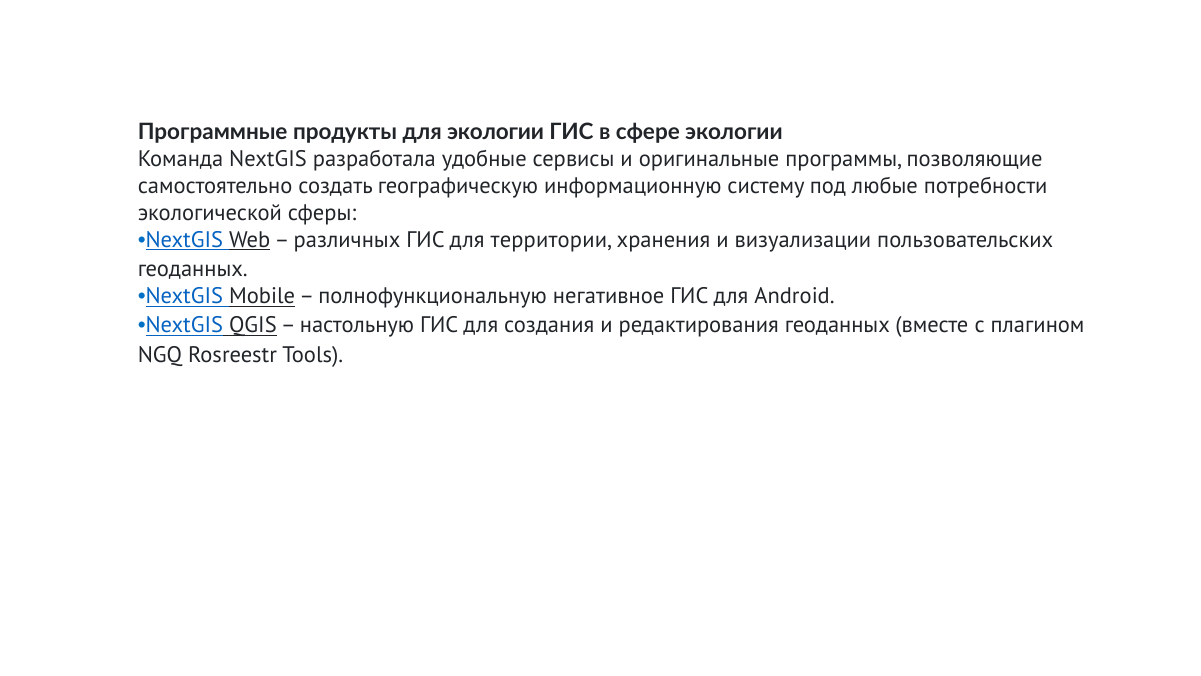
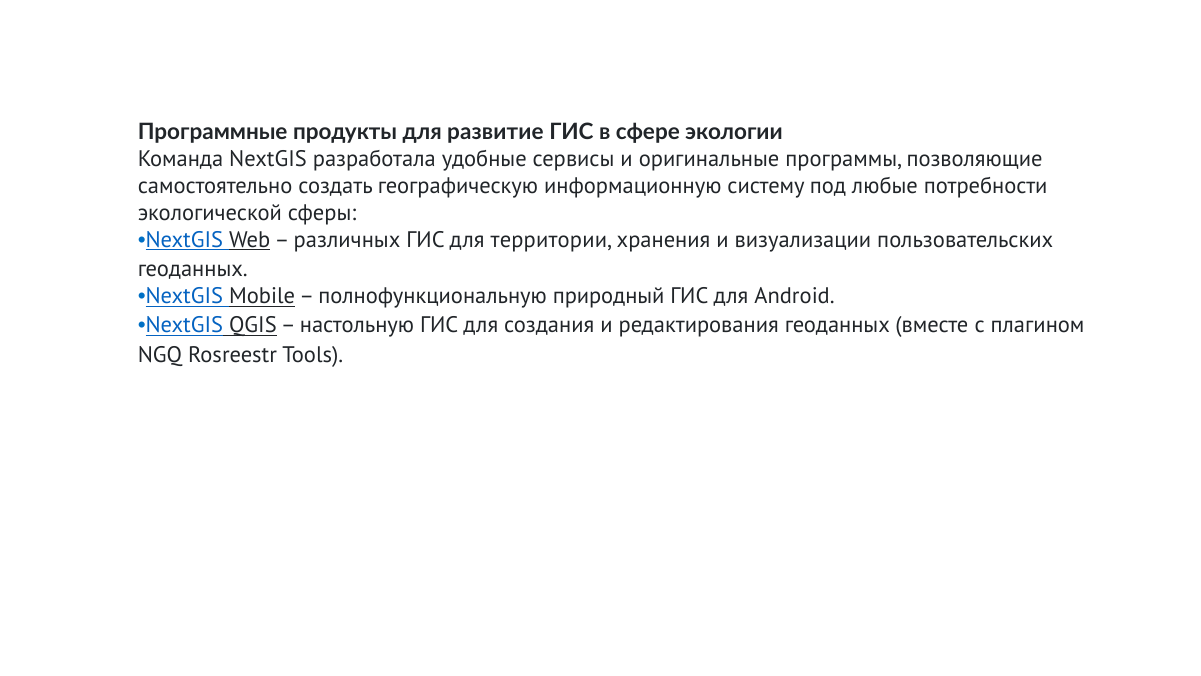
для экологии: экологии -> развитие
негативное: негативное -> природный
